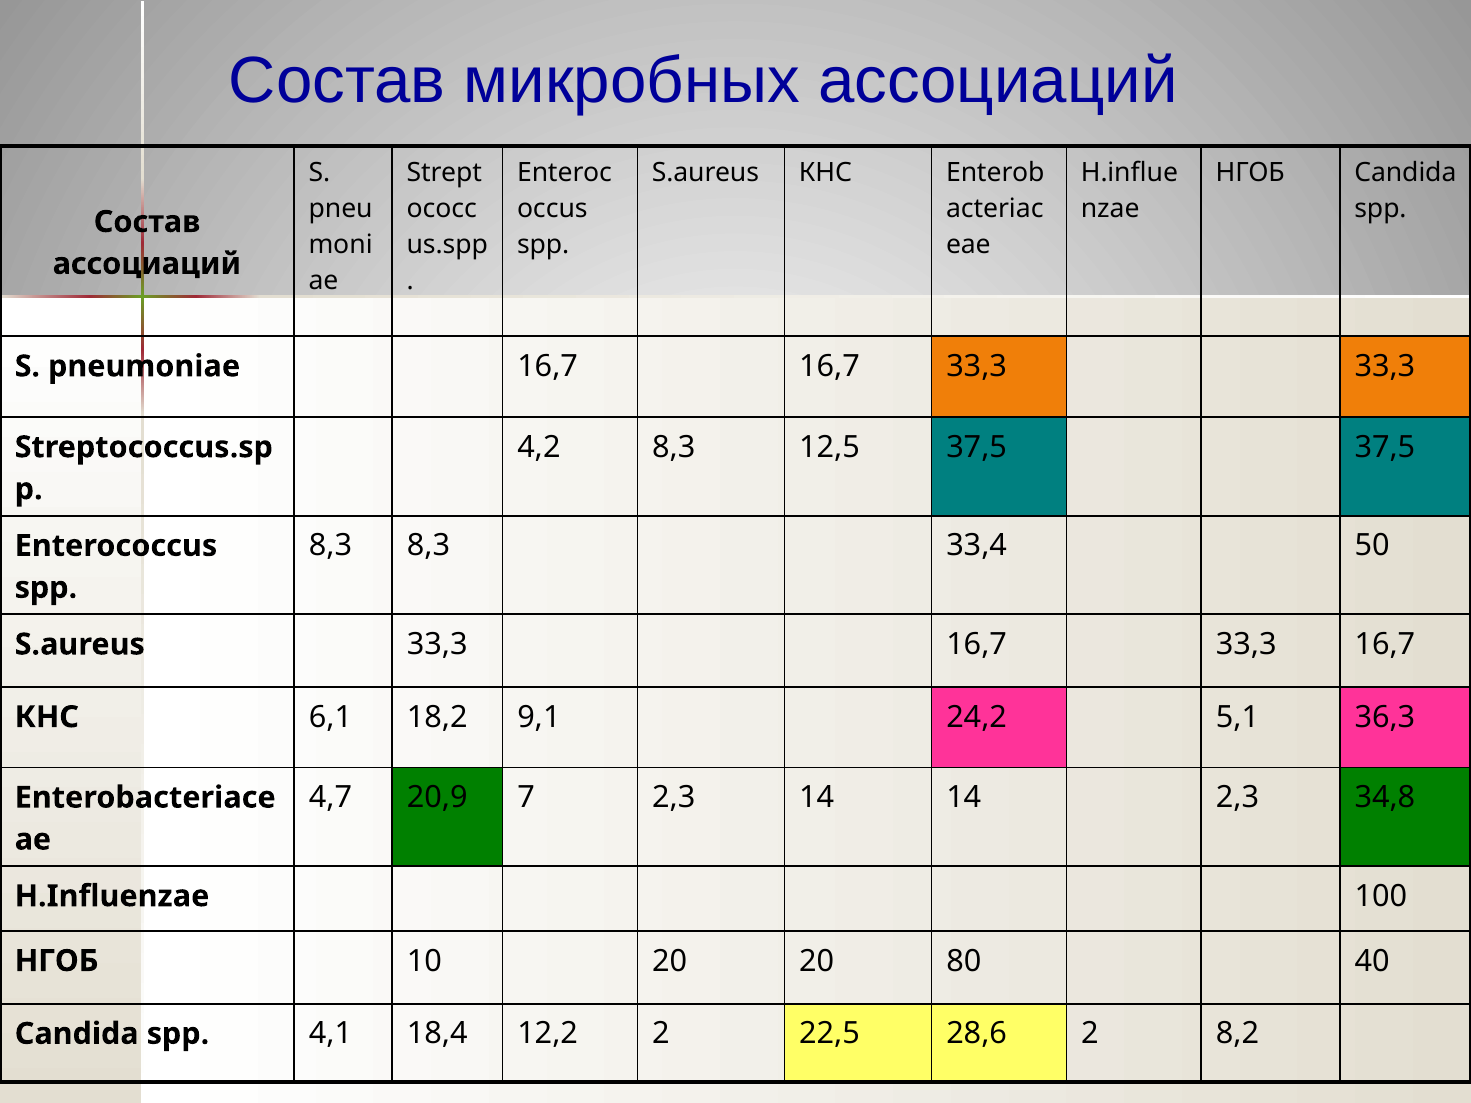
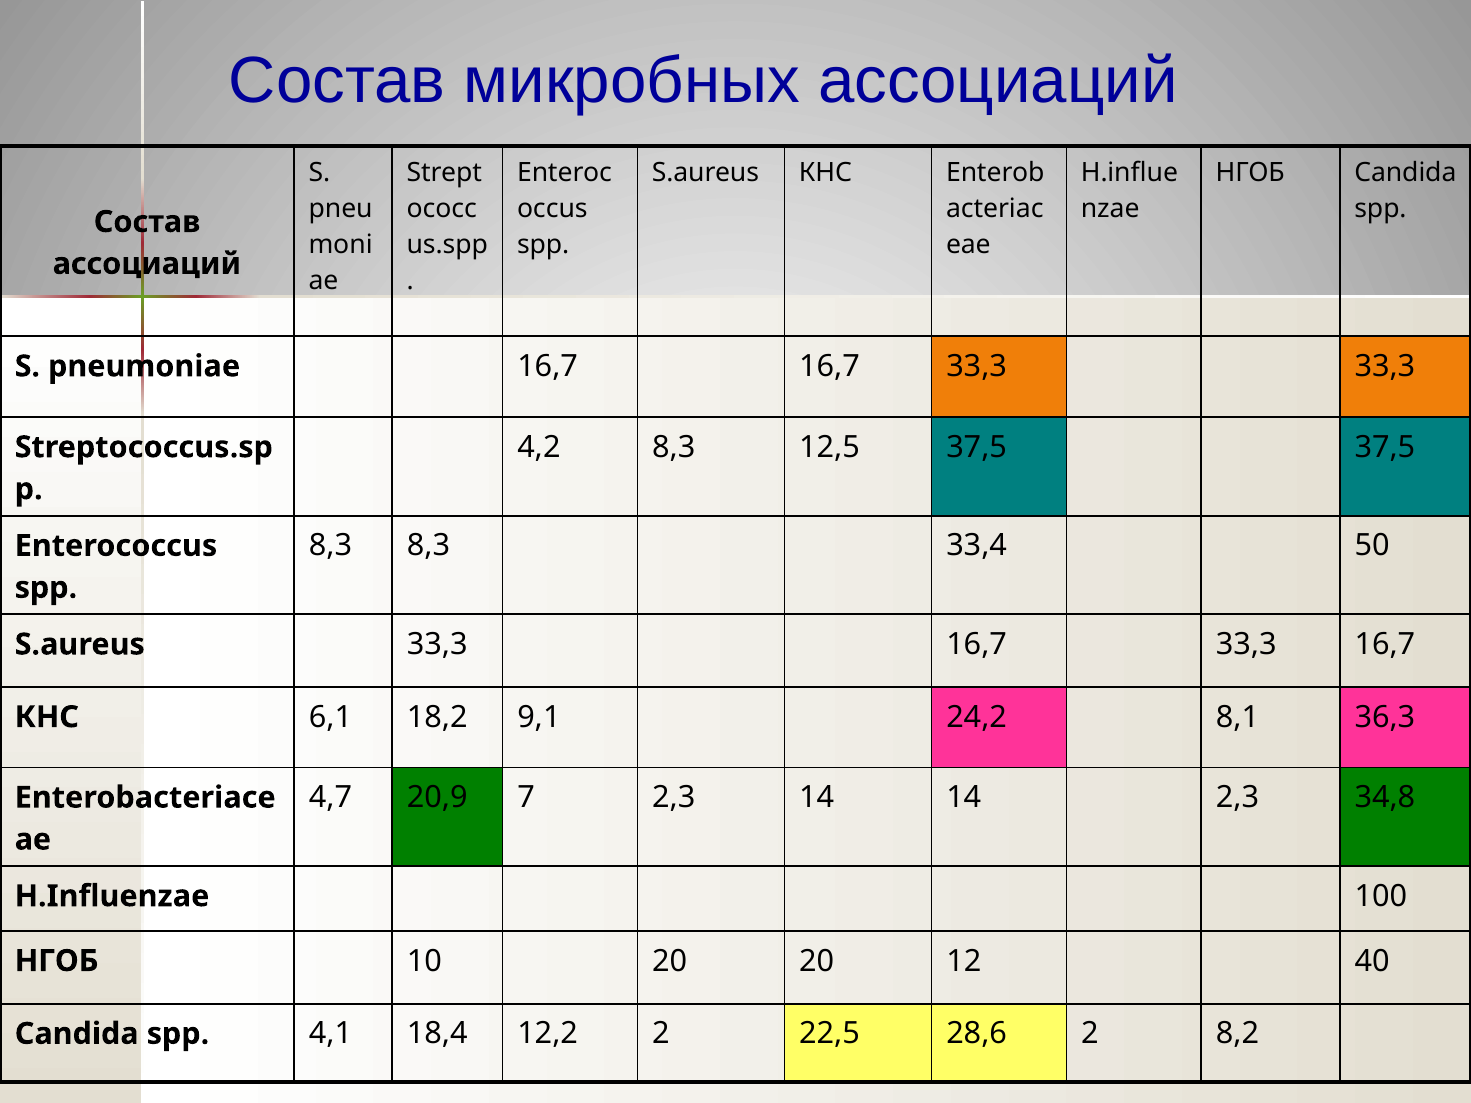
5,1: 5,1 -> 8,1
80: 80 -> 12
